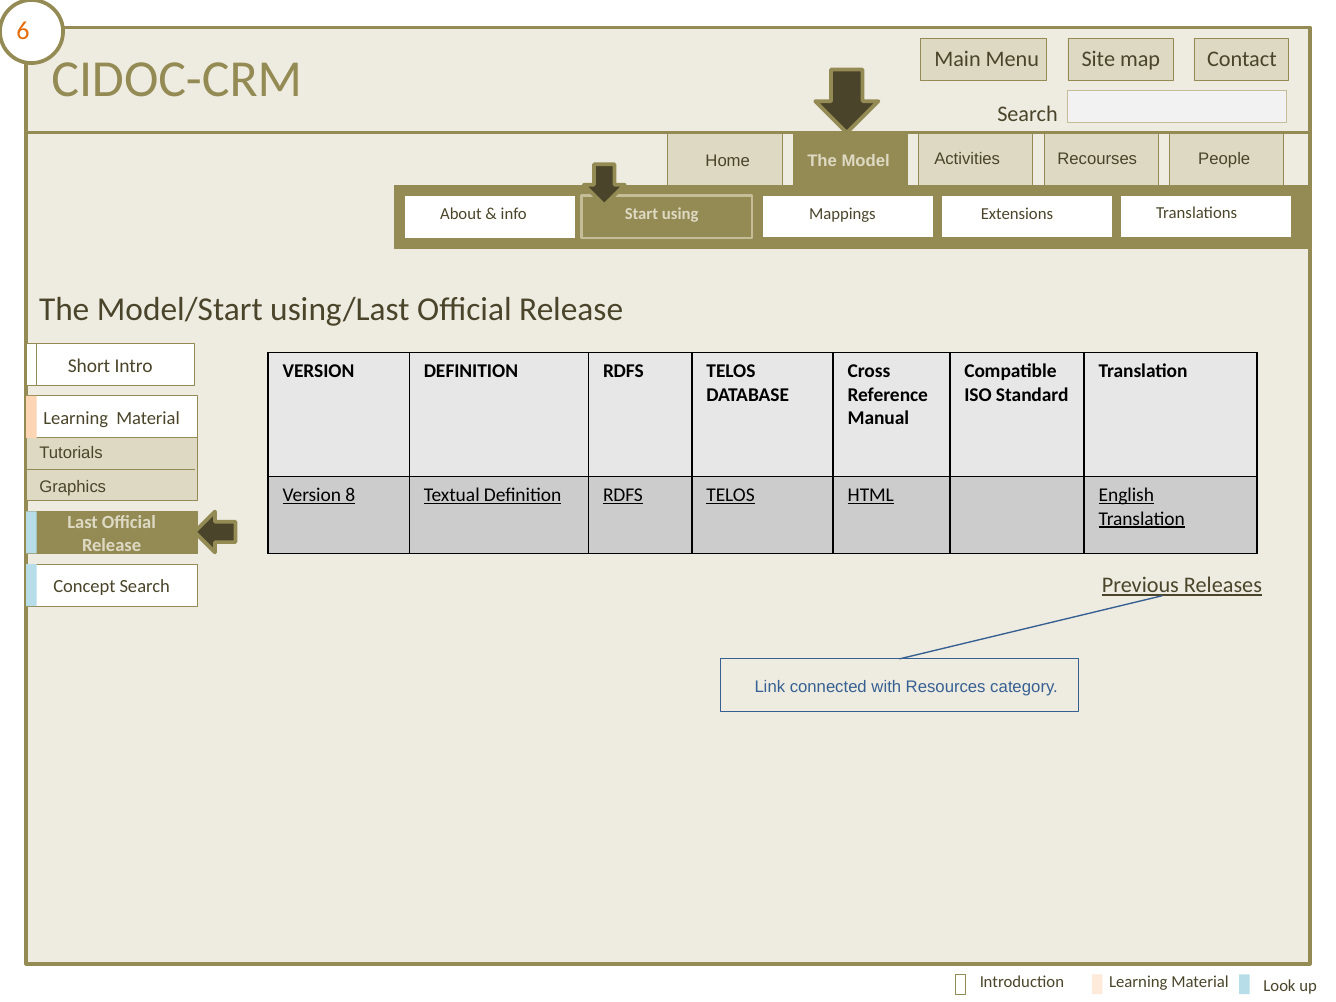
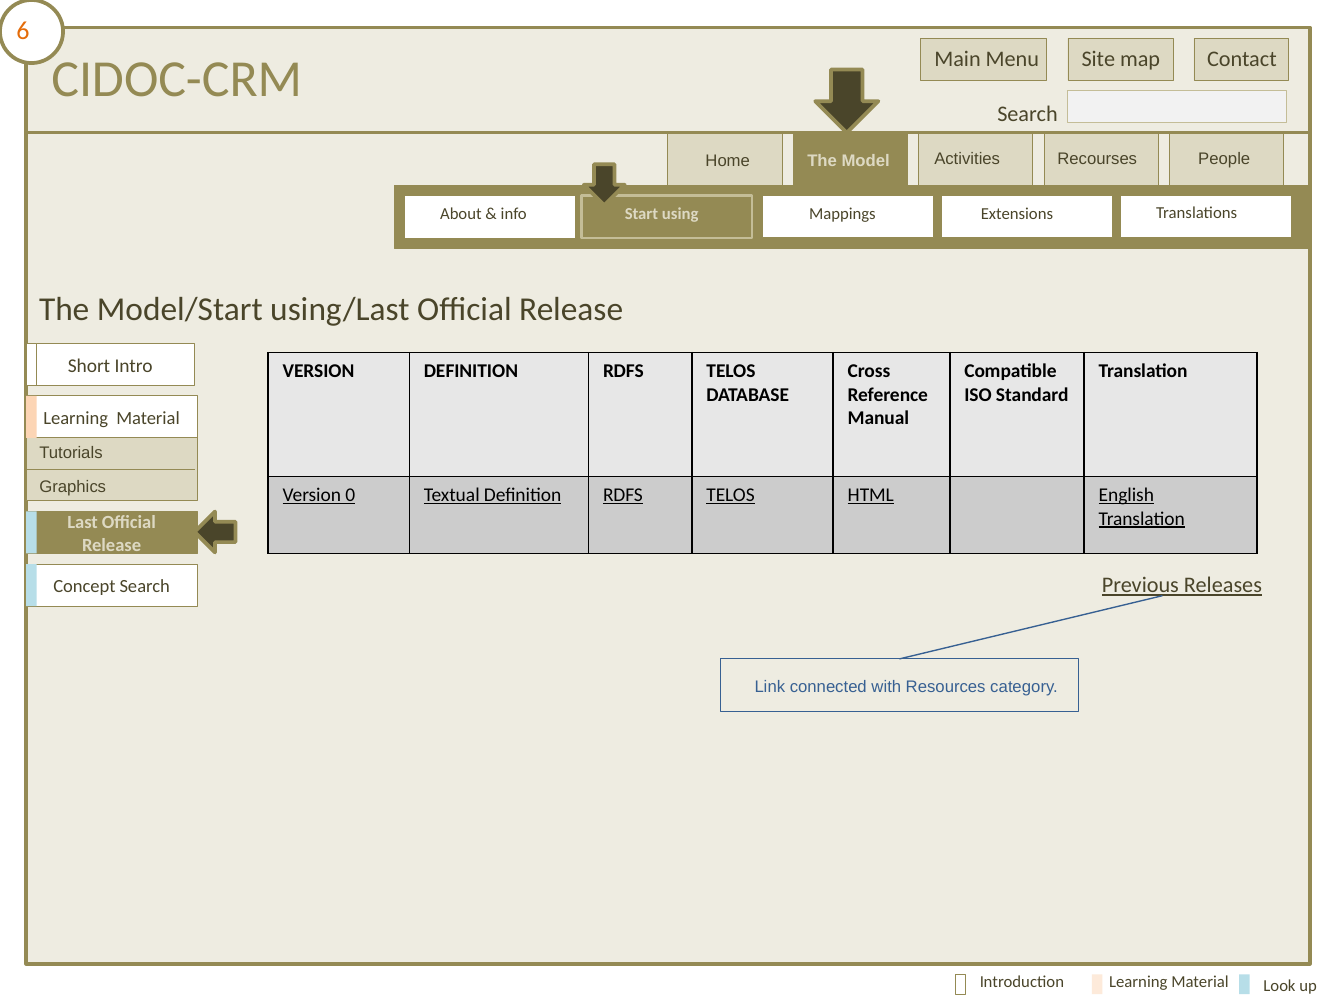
8: 8 -> 0
